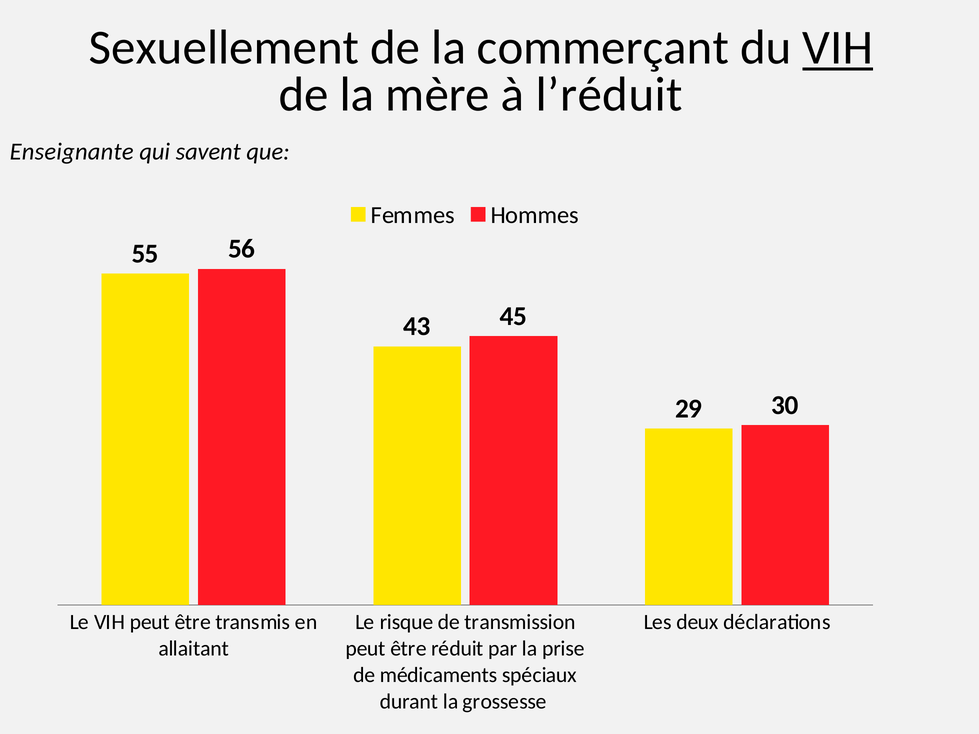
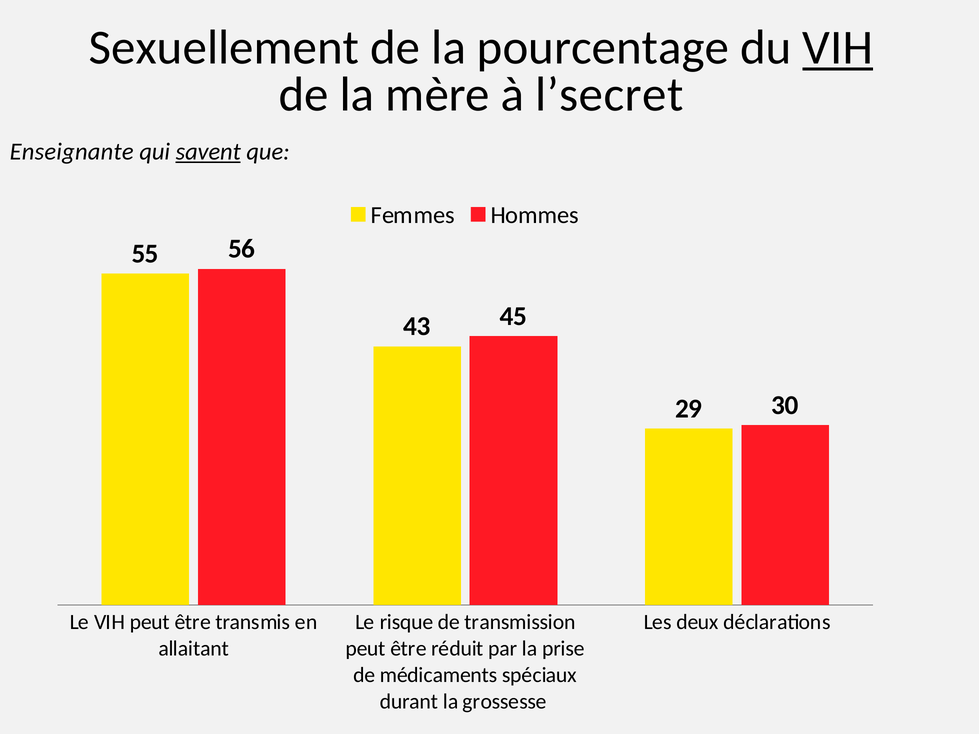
commerçant: commerçant -> pourcentage
l’réduit: l’réduit -> l’secret
savent underline: none -> present
